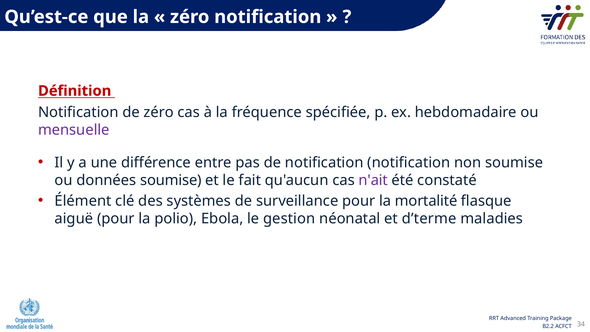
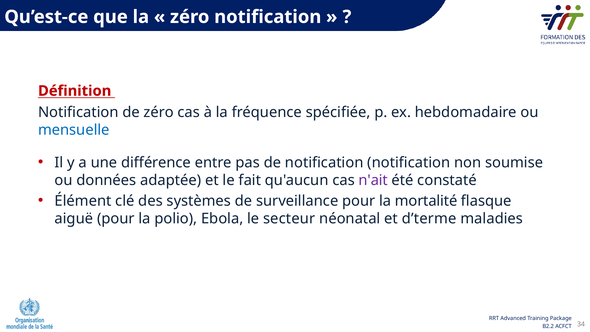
mensuelle colour: purple -> blue
données soumise: soumise -> adaptée
gestion: gestion -> secteur
